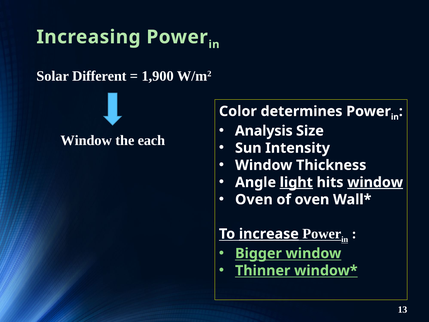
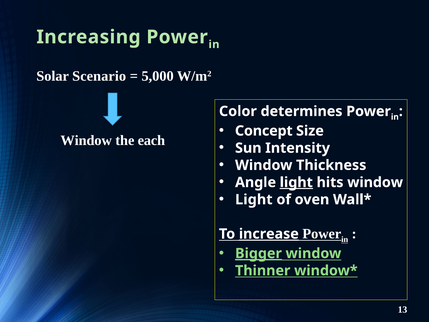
Different: Different -> Scenario
1,900: 1,900 -> 5,000
Analysis: Analysis -> Concept
window at (375, 182) underline: present -> none
Oven at (254, 199): Oven -> Light
Bigger underline: none -> present
